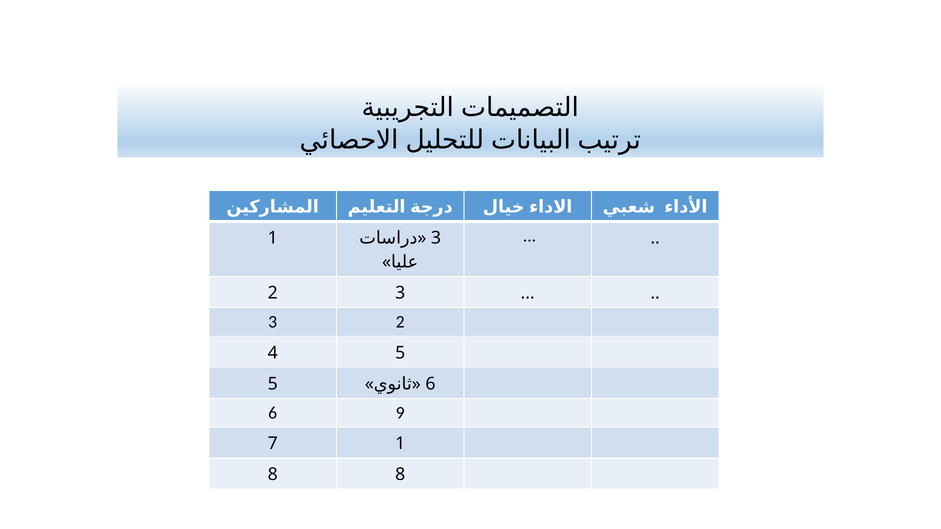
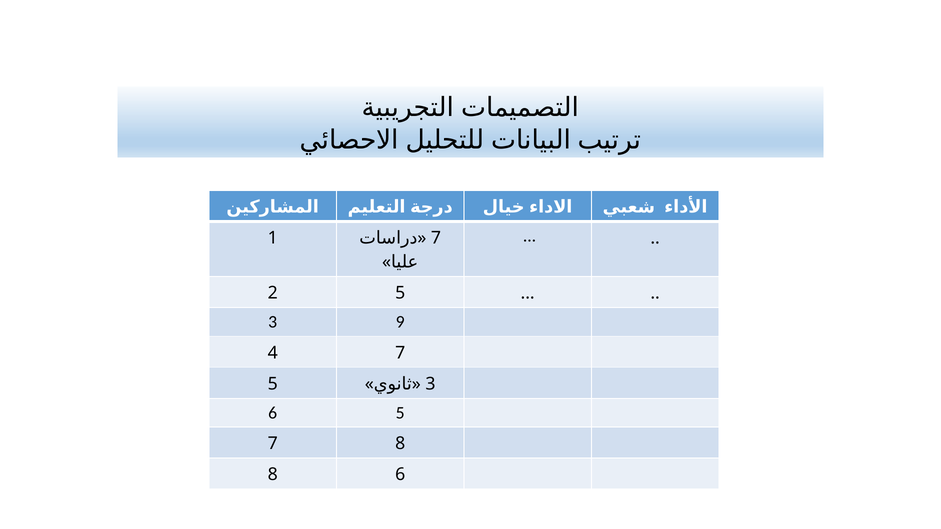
1 3: 3 -> 7
2 3: 3 -> 5
3 2: 2 -> 9
4 5: 5 -> 7
5 6: 6 -> 3
6 9: 9 -> 5
7 1: 1 -> 8
8 8: 8 -> 6
